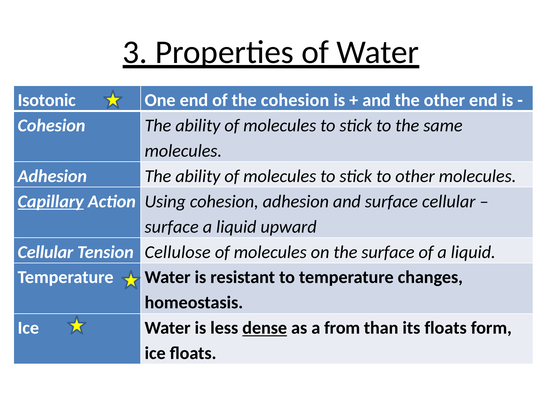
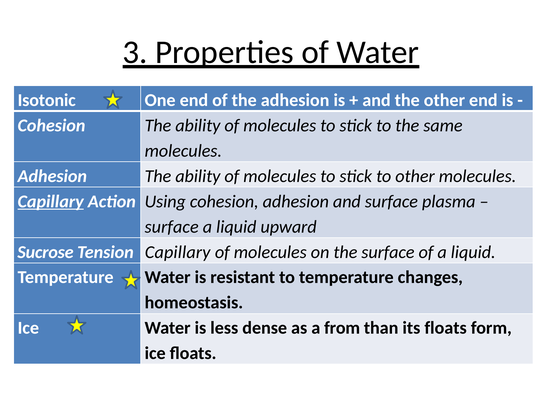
the cohesion: cohesion -> adhesion
surface cellular: cellular -> plasma
Cellular at (45, 252): Cellular -> Sucrose
Tension Cellulose: Cellulose -> Capillary
dense underline: present -> none
